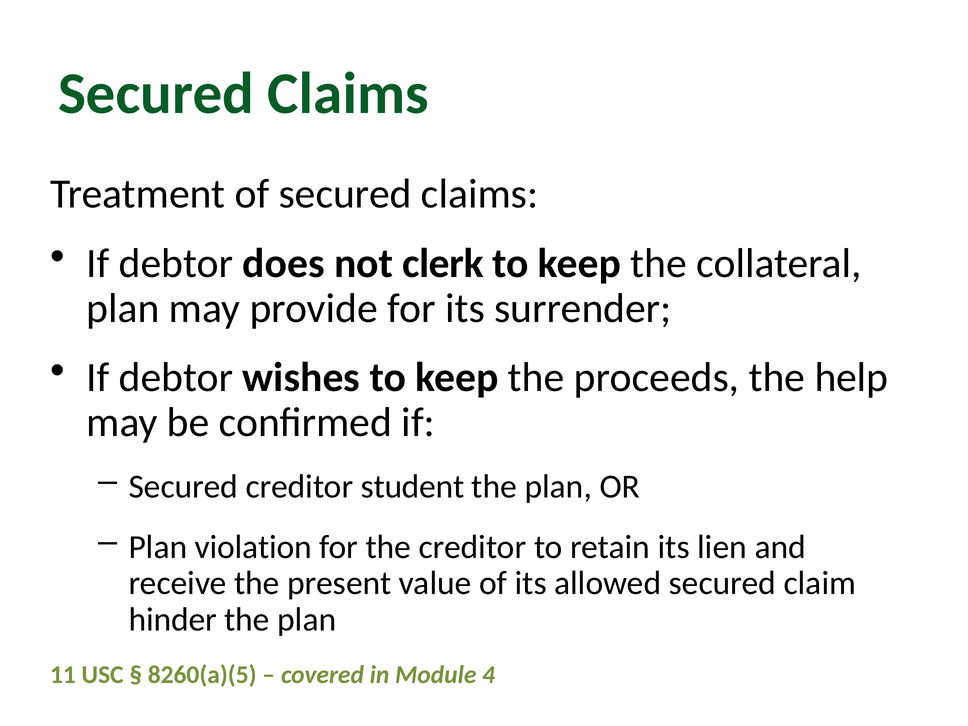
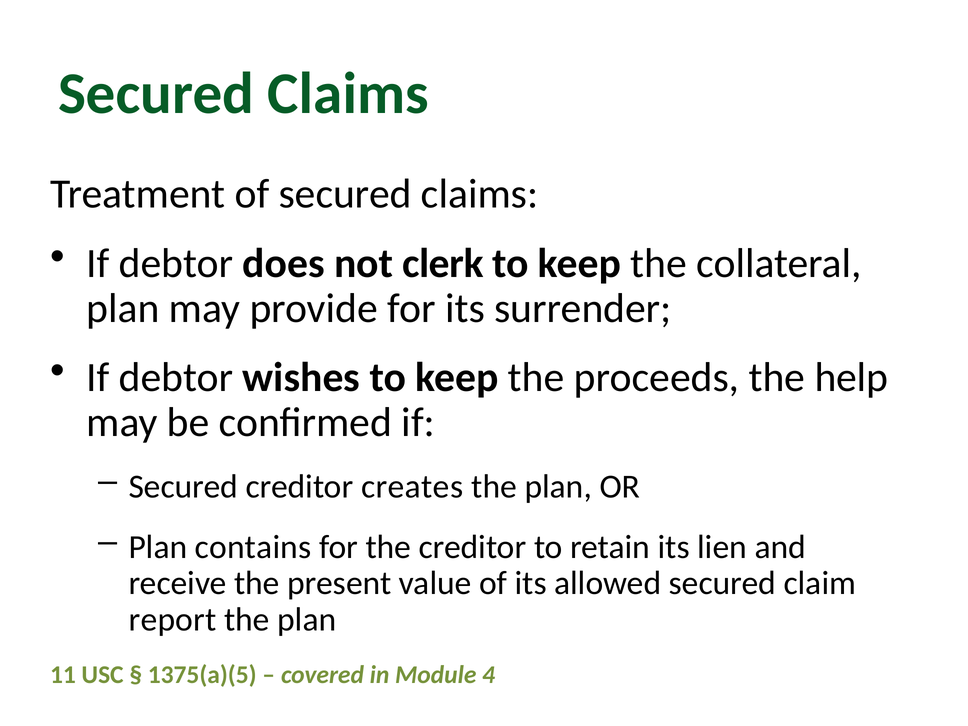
student: student -> creates
violation: violation -> contains
hinder: hinder -> report
8260(a)(5: 8260(a)(5 -> 1375(a)(5
